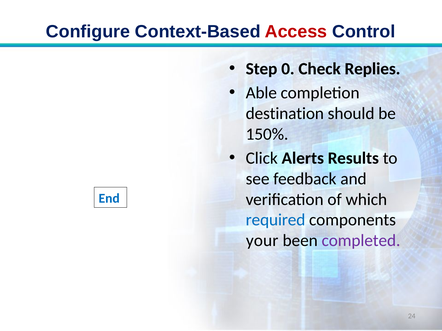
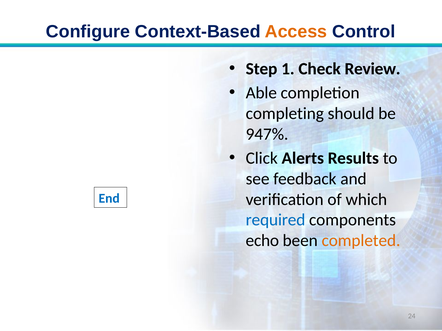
Access colour: red -> orange
0: 0 -> 1
Replies: Replies -> Review
destination: destination -> completing
150%: 150% -> 947%
your: your -> echo
completed colour: purple -> orange
